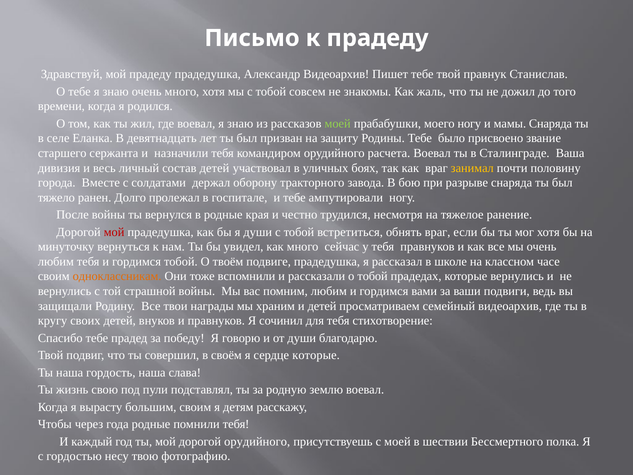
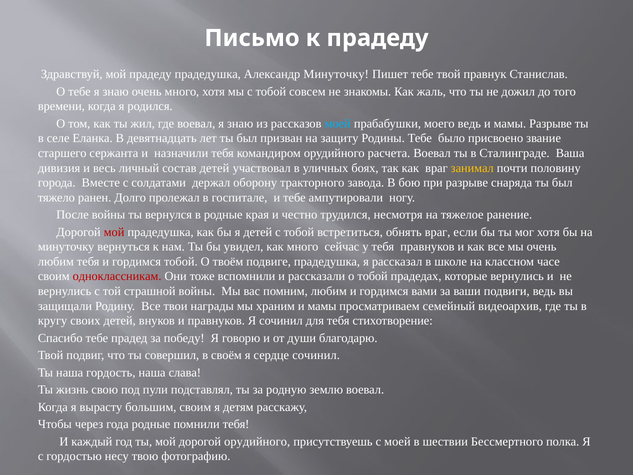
Александр Видеоархив: Видеоархив -> Минуточку
моей at (338, 124) colour: light green -> light blue
моего ногу: ногу -> ведь
мамы Снаряда: Снаряда -> Разрыве
я души: души -> детей
одноклассникам colour: orange -> red
храним и детей: детей -> мамы
сердце которые: которые -> сочинил
